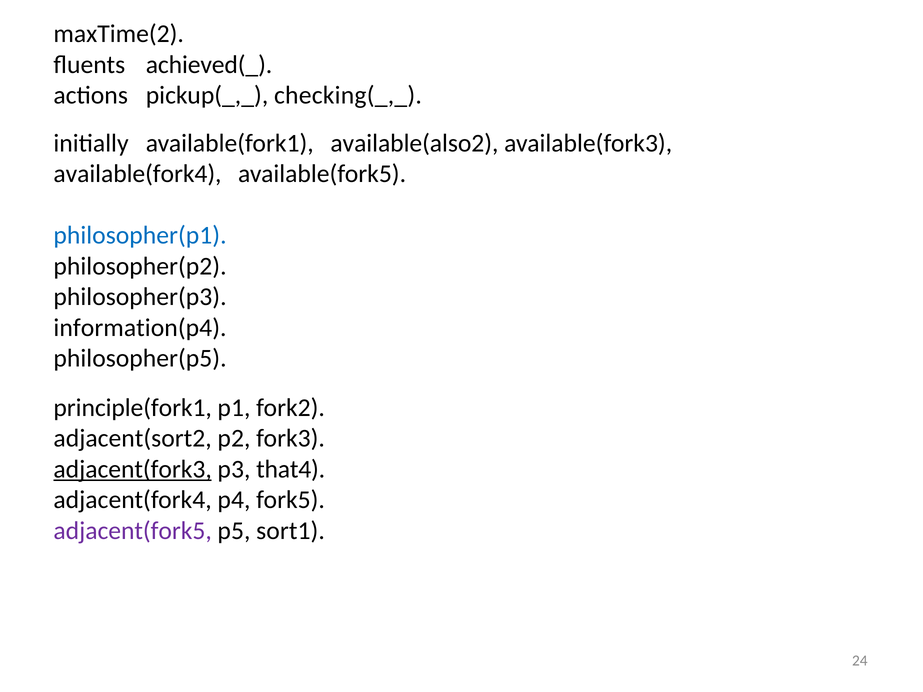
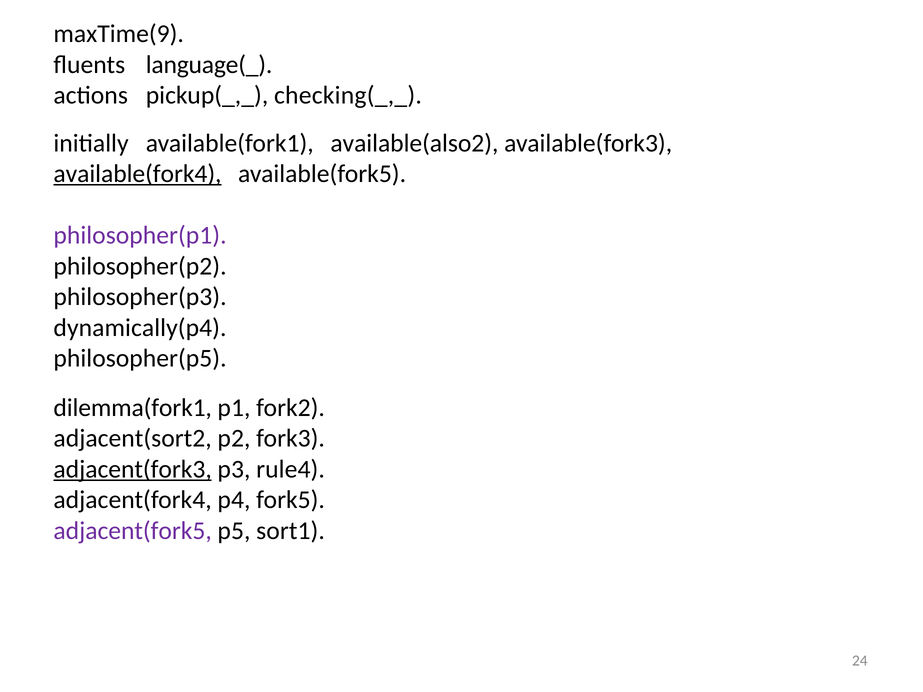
maxTime(2: maxTime(2 -> maxTime(9
achieved(_: achieved(_ -> language(_
available(fork4 underline: none -> present
philosopher(p1 colour: blue -> purple
information(p4: information(p4 -> dynamically(p4
principle(fork1: principle(fork1 -> dilemma(fork1
that4: that4 -> rule4
